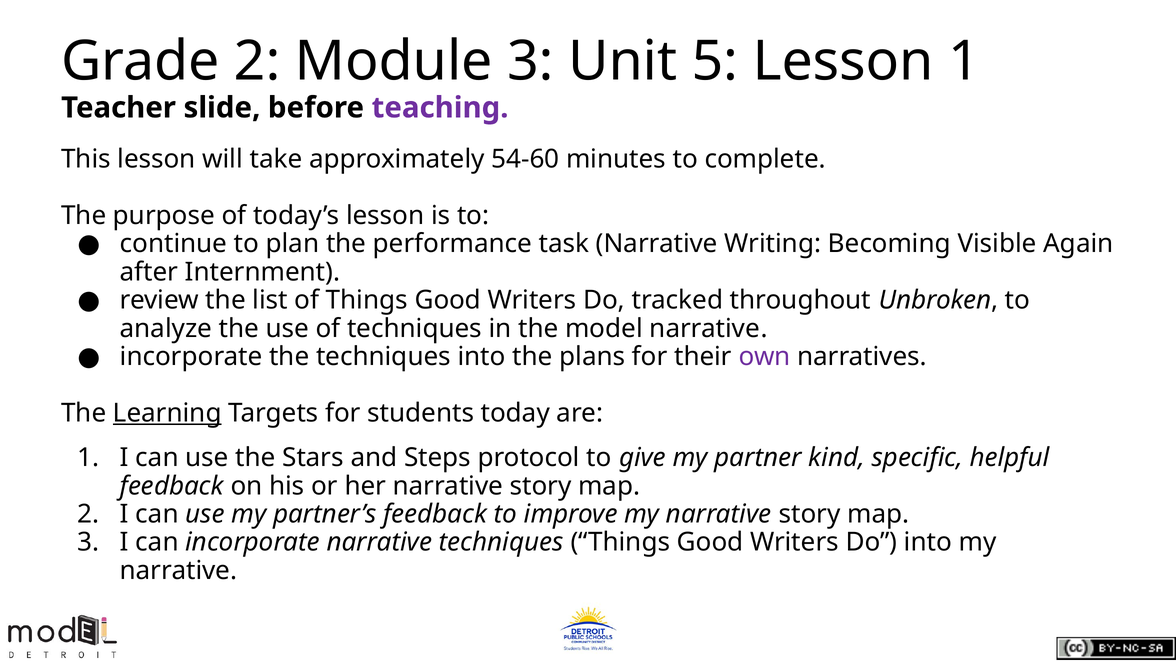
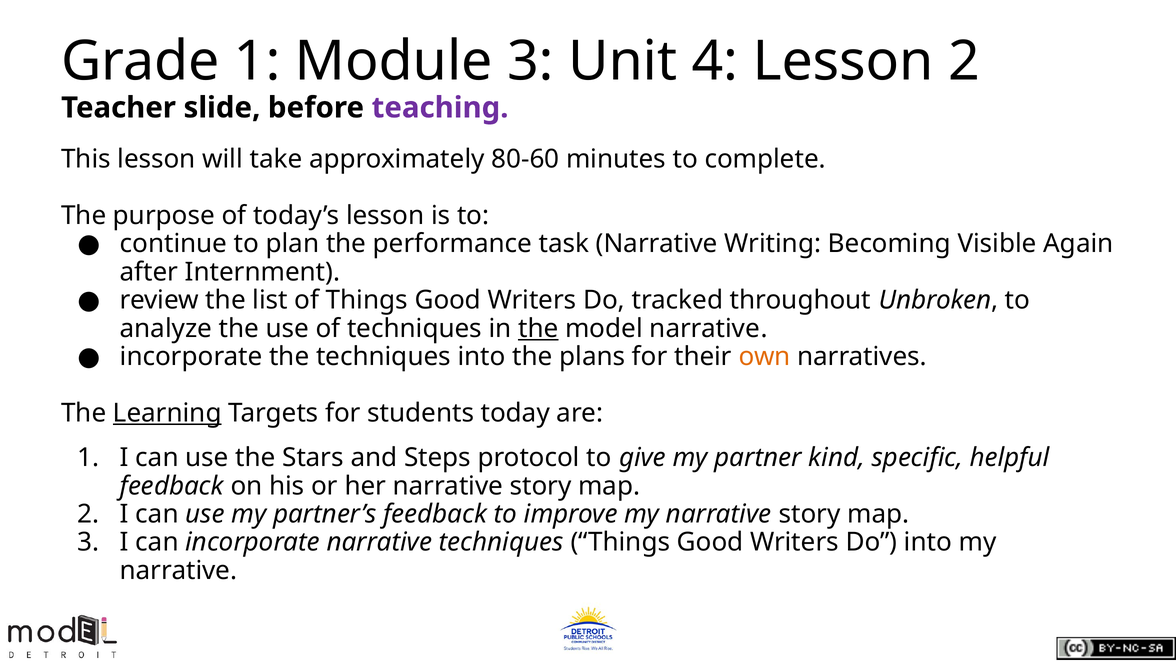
Grade 2: 2 -> 1
5: 5 -> 4
Lesson 1: 1 -> 2
54-60: 54-60 -> 80-60
the at (538, 328) underline: none -> present
own colour: purple -> orange
